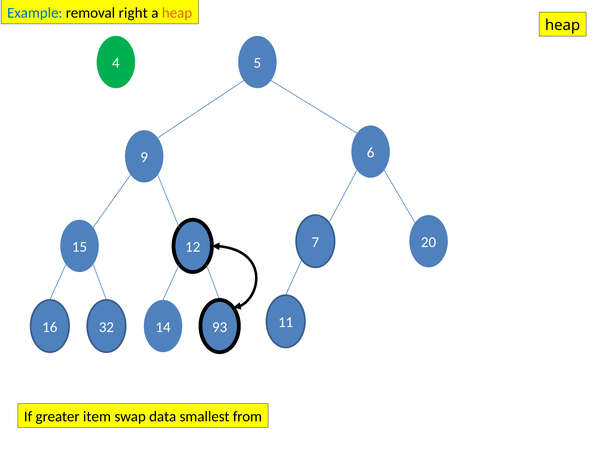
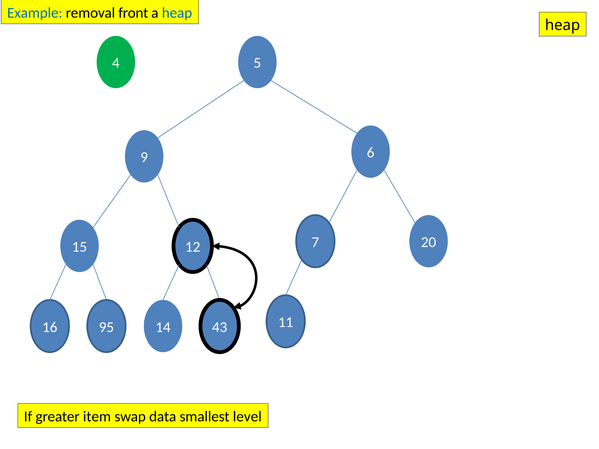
right: right -> front
heap at (177, 13) colour: orange -> blue
32: 32 -> 95
93: 93 -> 43
from: from -> level
